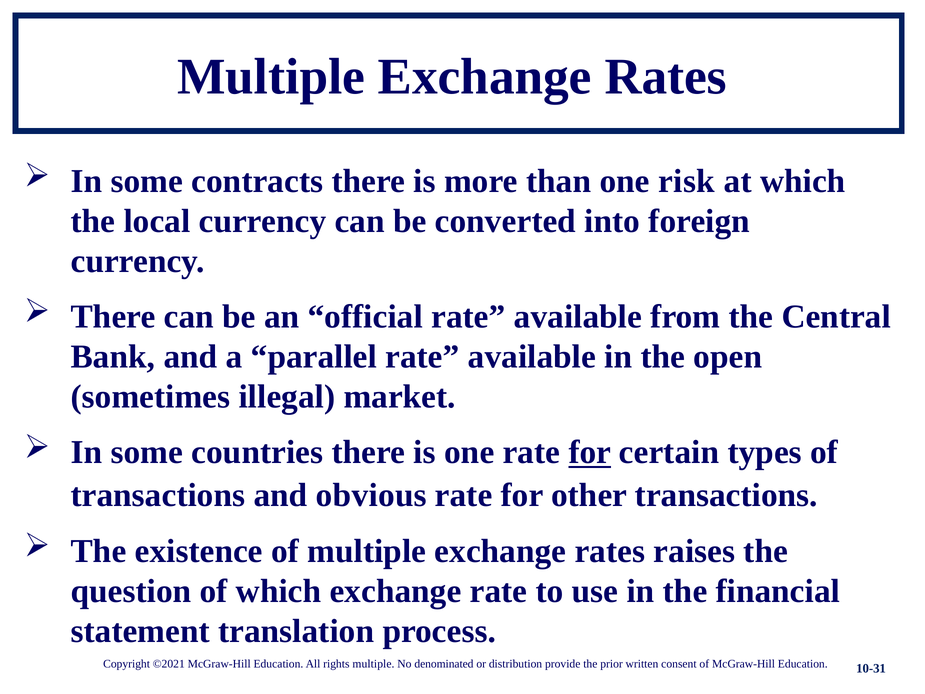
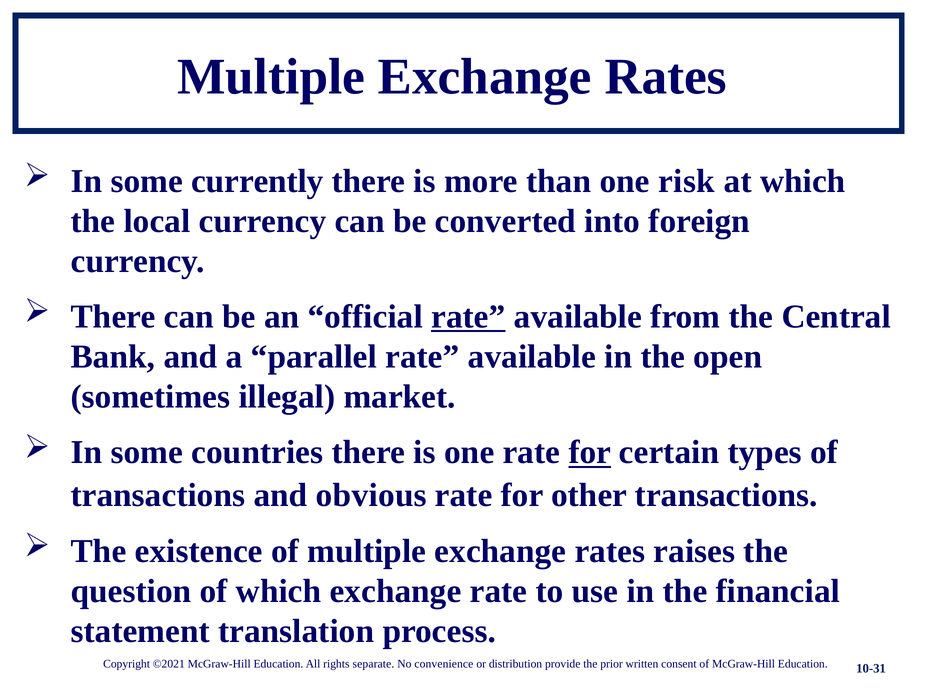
contracts: contracts -> currently
rate at (468, 317) underline: none -> present
rights multiple: multiple -> separate
denominated: denominated -> convenience
